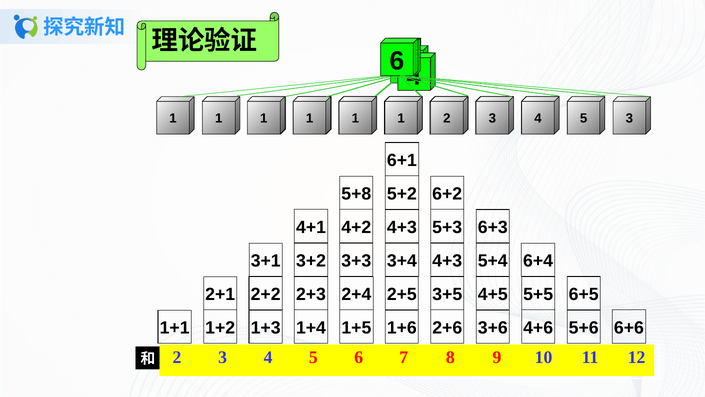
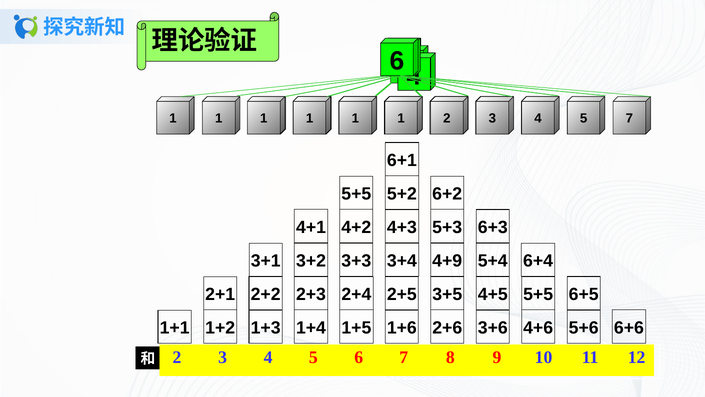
3 at (629, 118): 3 -> 7
5+8 at (356, 194): 5+8 -> 5+5
3+4 4+3: 4+3 -> 4+9
